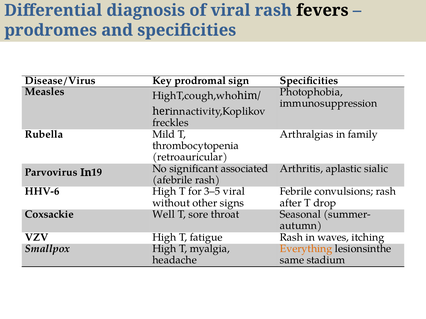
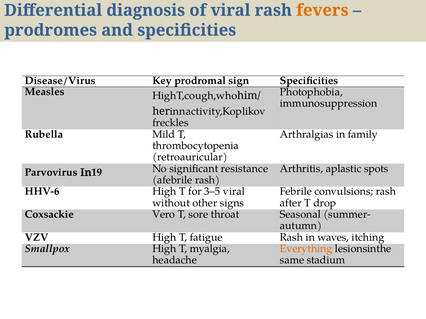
fevers colour: black -> orange
sialic: sialic -> spots
associated: associated -> resistance
Well: Well -> Vero
